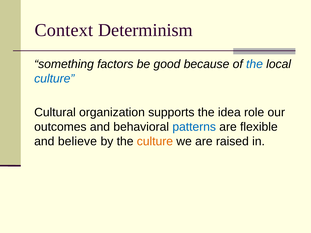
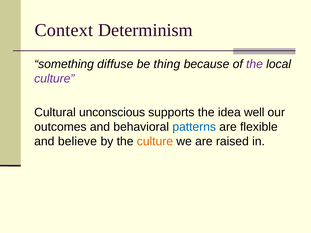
factors: factors -> diffuse
good: good -> thing
the at (255, 64) colour: blue -> purple
culture at (54, 79) colour: blue -> purple
organization: organization -> unconscious
role: role -> well
